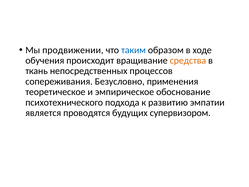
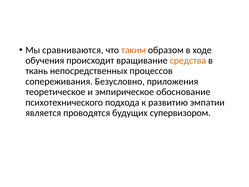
продвижении: продвижении -> сравниваются
таким colour: blue -> orange
применения: применения -> приложения
